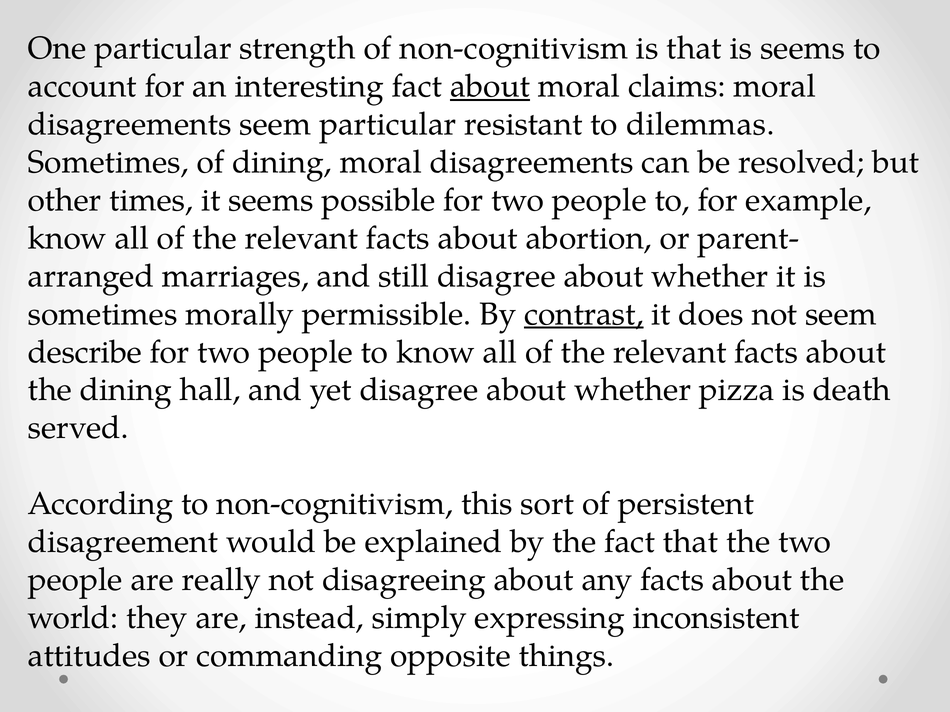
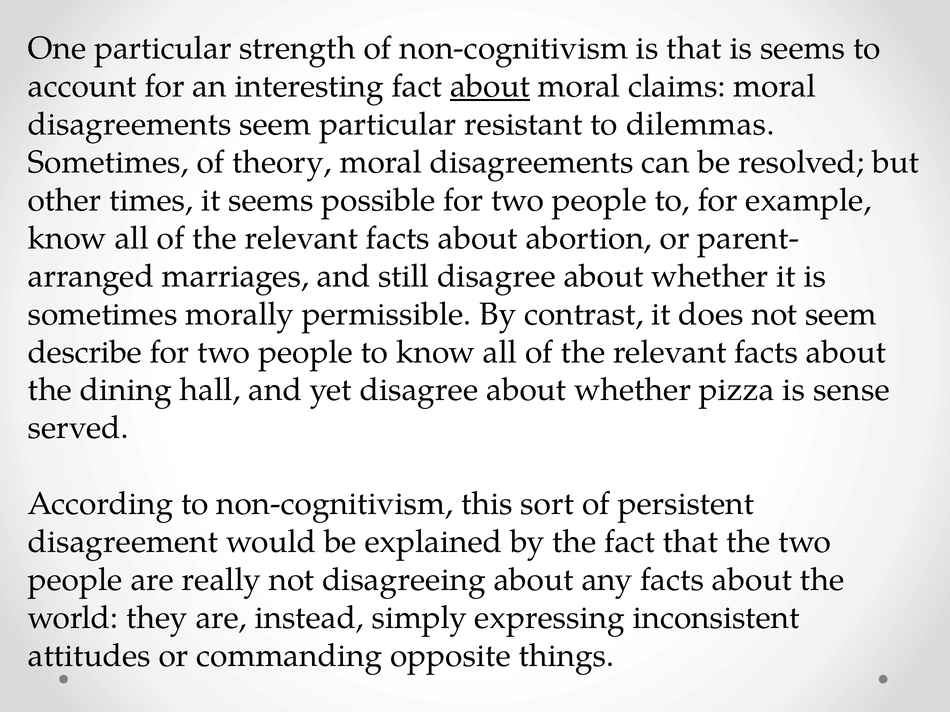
of dining: dining -> theory
contrast underline: present -> none
death: death -> sense
